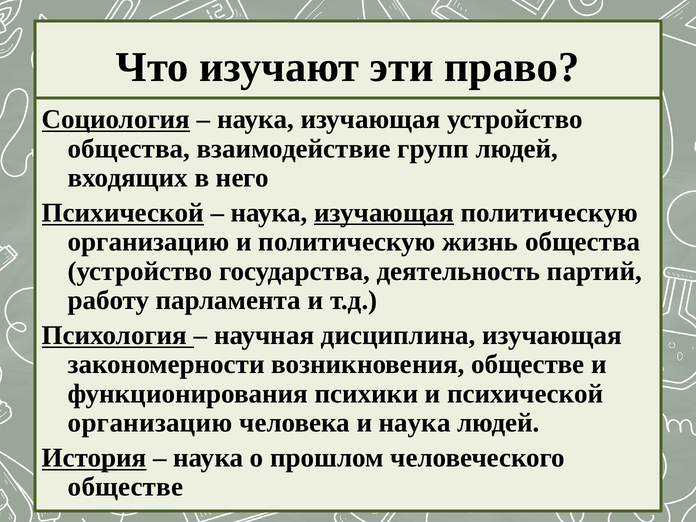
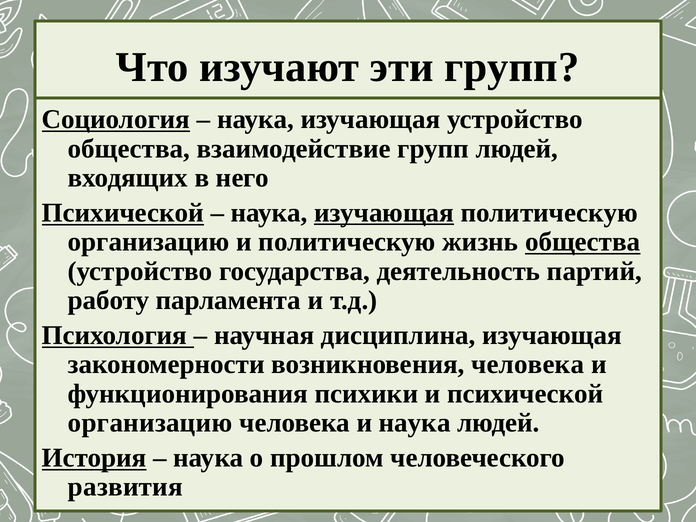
эти право: право -> групп
общества at (583, 242) underline: none -> present
возникновения обществе: обществе -> человека
обществе at (125, 487): обществе -> развития
